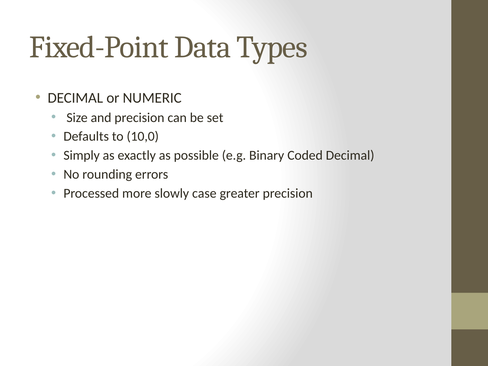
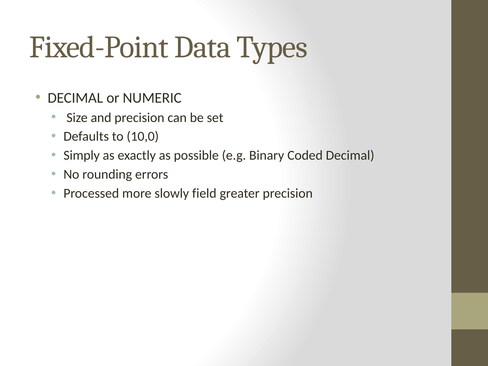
case: case -> field
